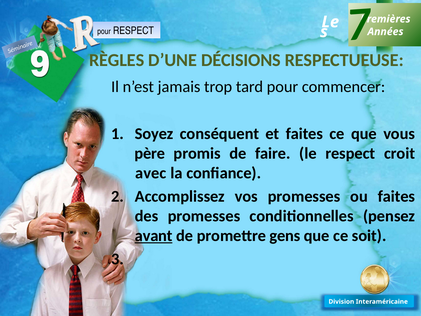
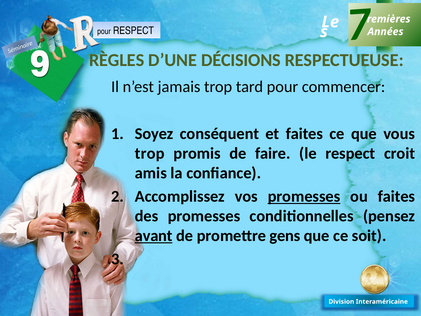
père at (150, 153): père -> trop
avec: avec -> amis
promesses at (304, 196) underline: none -> present
